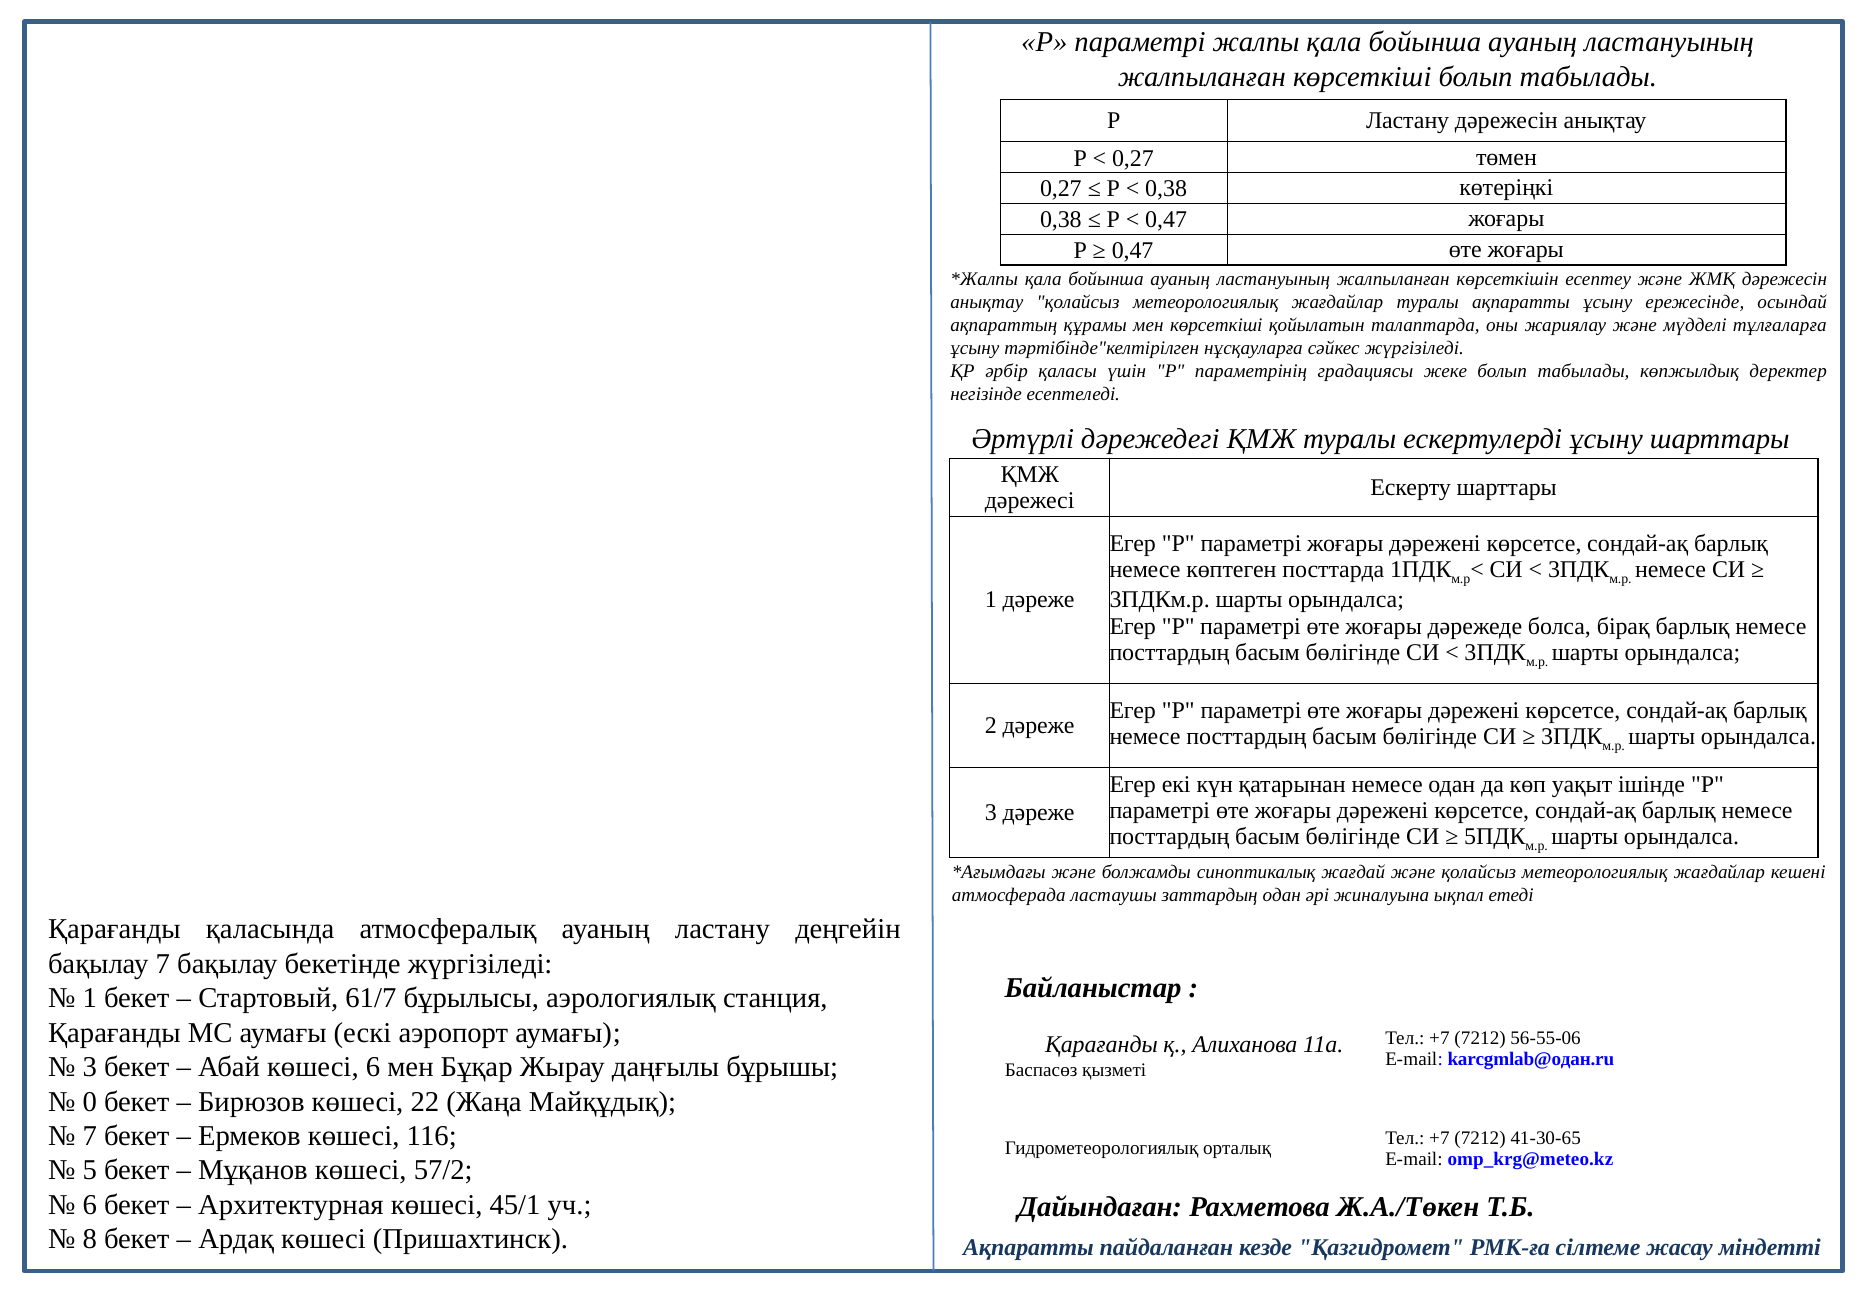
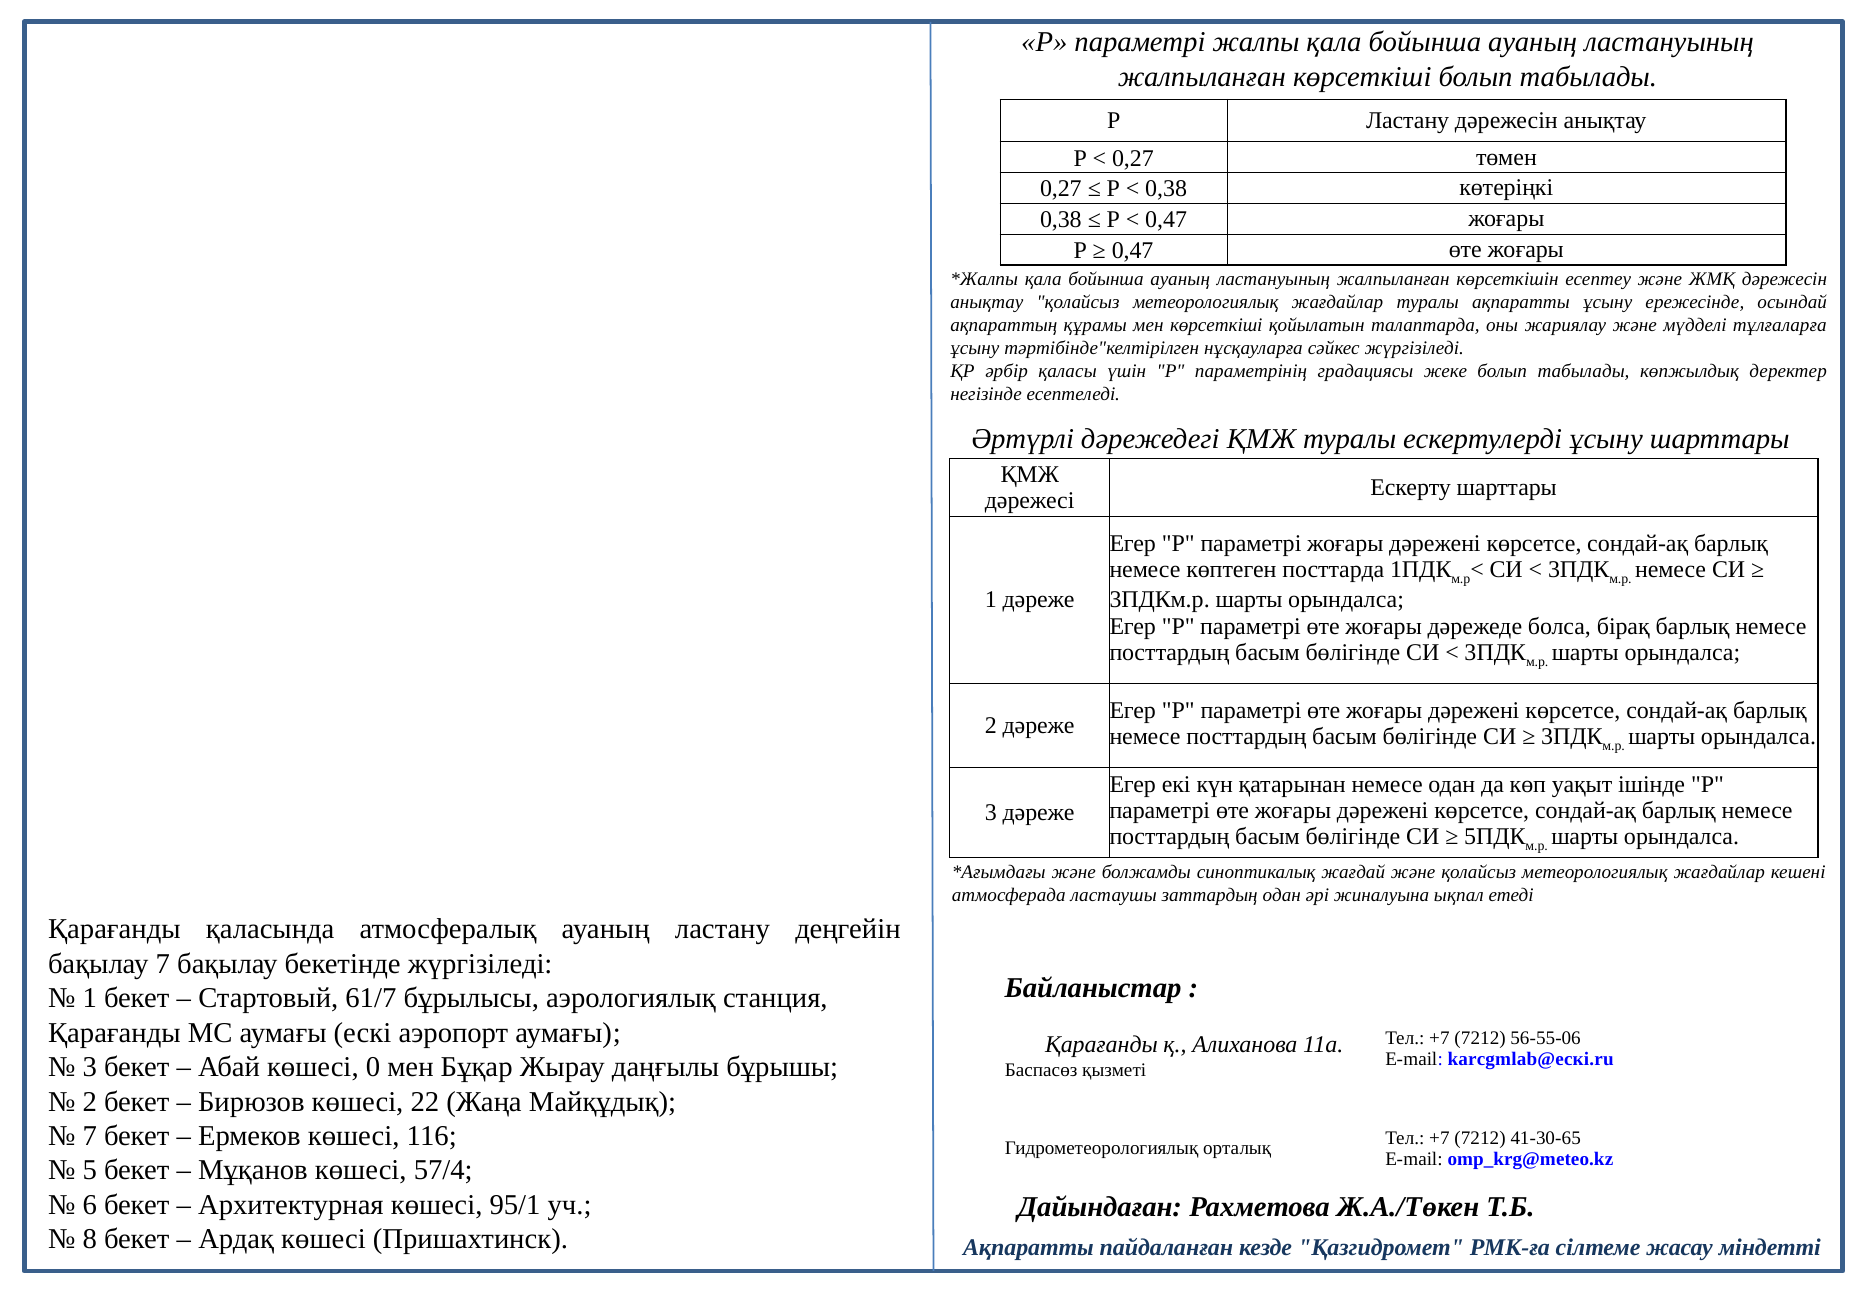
karcgmlab@одан.ru: karcgmlab@одан.ru -> karcgmlab@ескі.ru
көшесі 6: 6 -> 0
0 at (90, 1101): 0 -> 2
57/2: 57/2 -> 57/4
45/1: 45/1 -> 95/1
